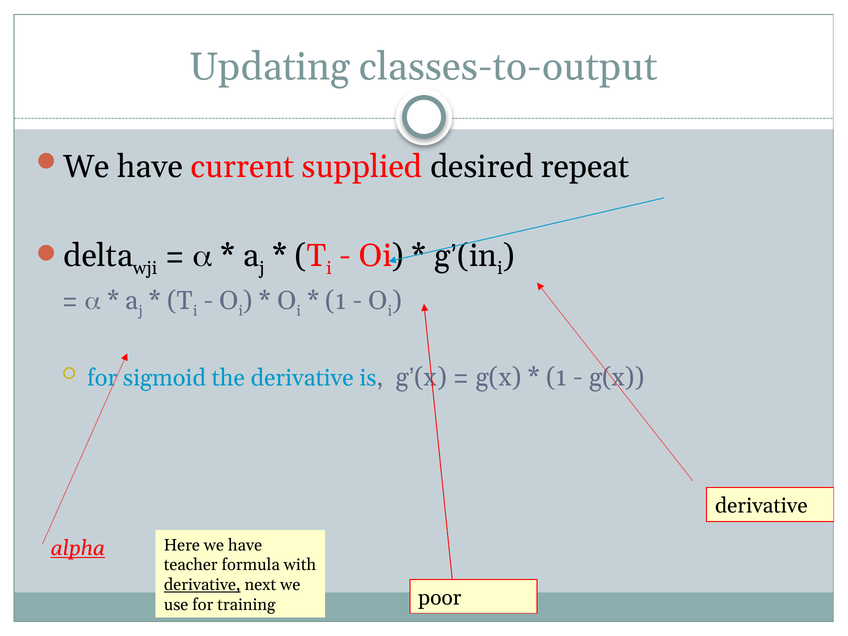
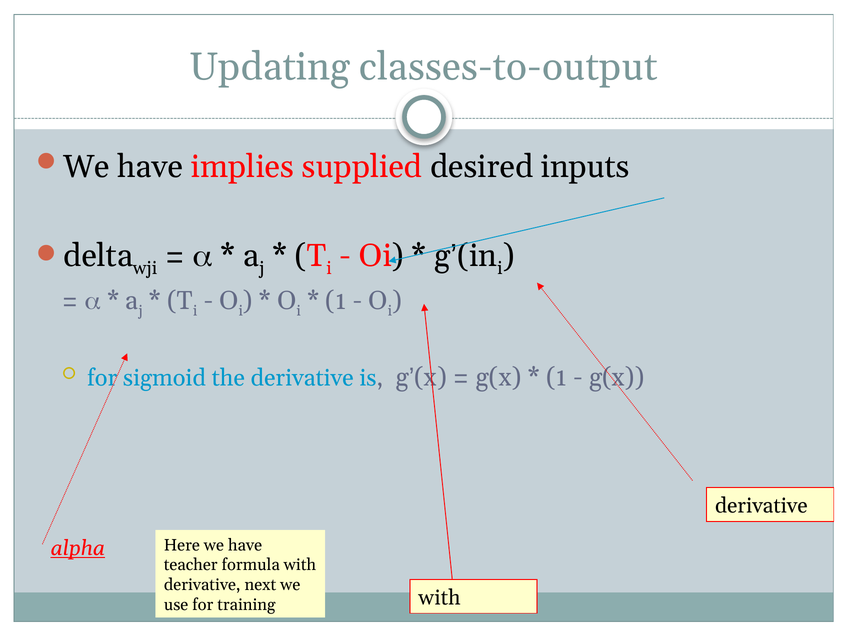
current: current -> implies
repeat: repeat -> inputs
derivative at (202, 585) underline: present -> none
poor at (440, 598): poor -> with
